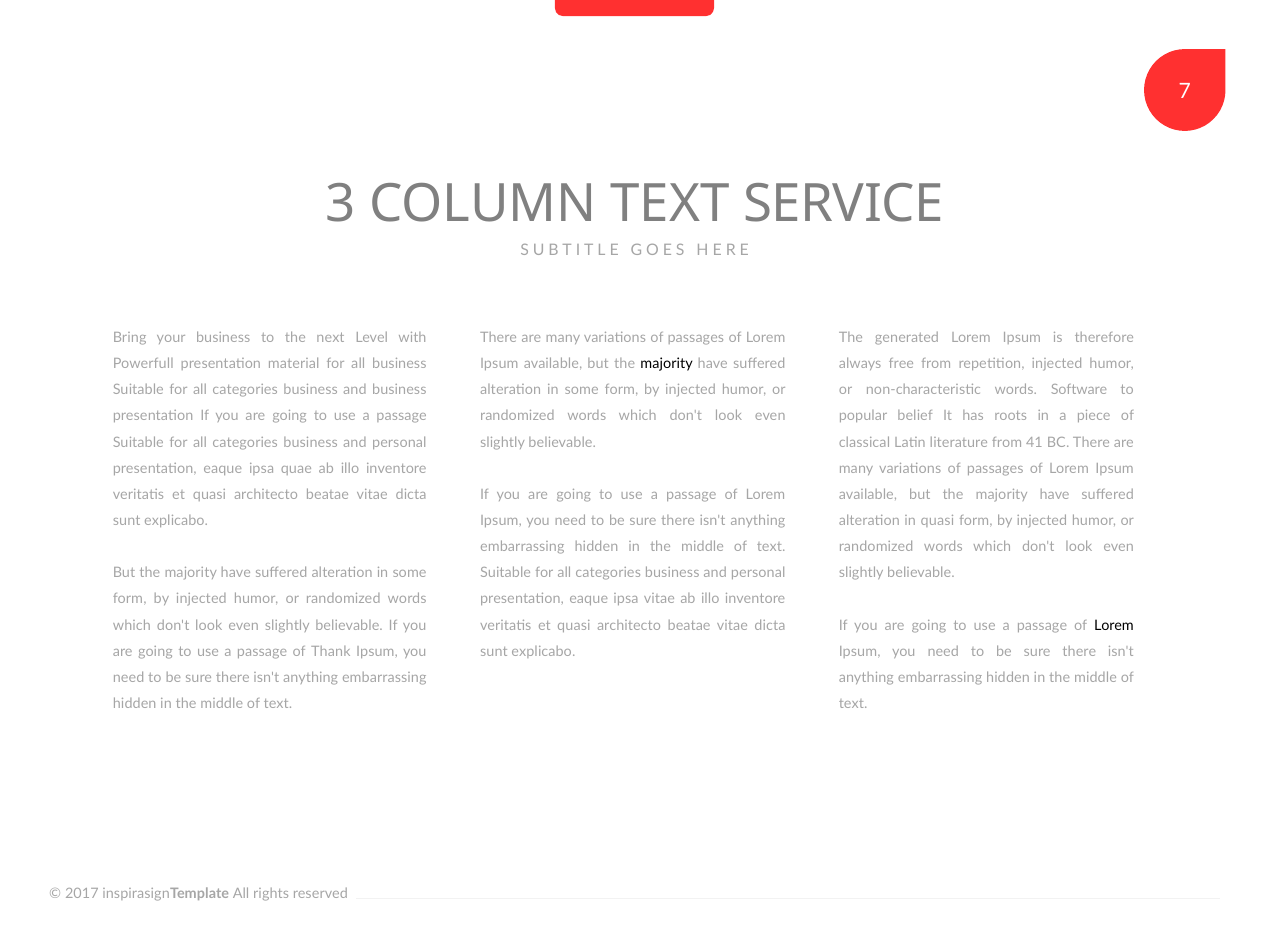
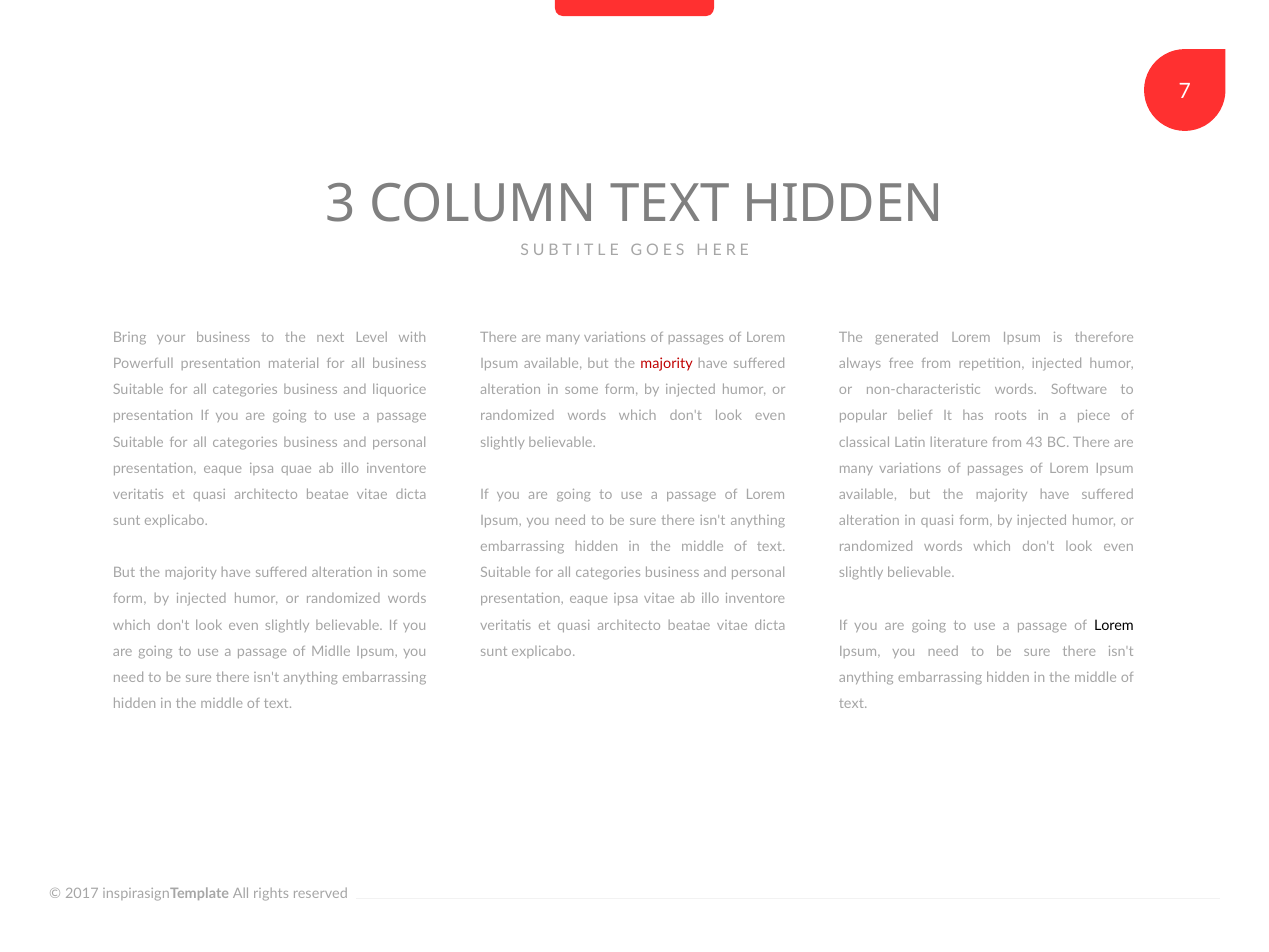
TEXT SERVICE: SERVICE -> HIDDEN
majority at (667, 364) colour: black -> red
and business: business -> liquorice
41: 41 -> 43
Thank: Thank -> Midlle
